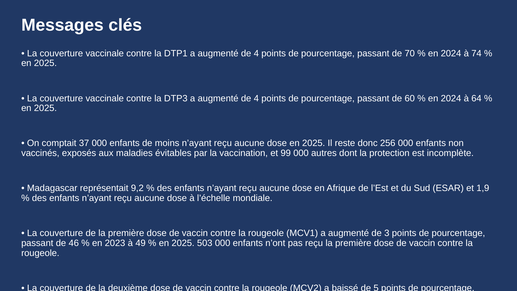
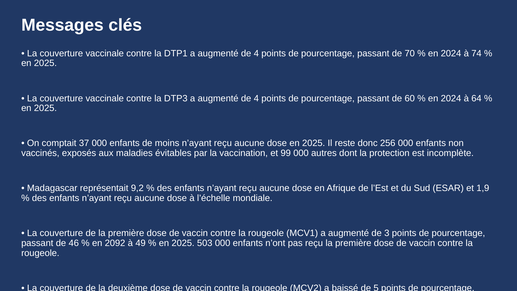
2023: 2023 -> 2092
